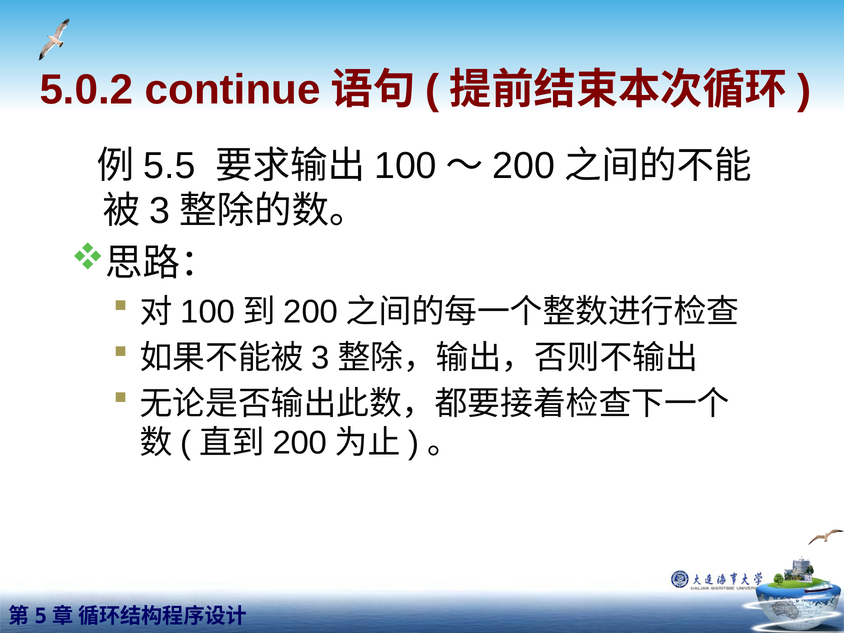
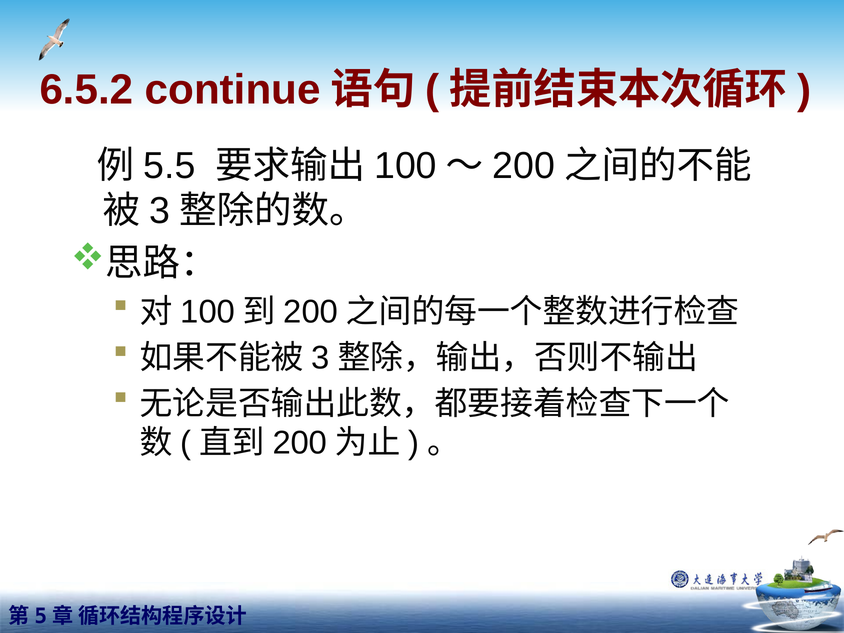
5.0.2: 5.0.2 -> 6.5.2
